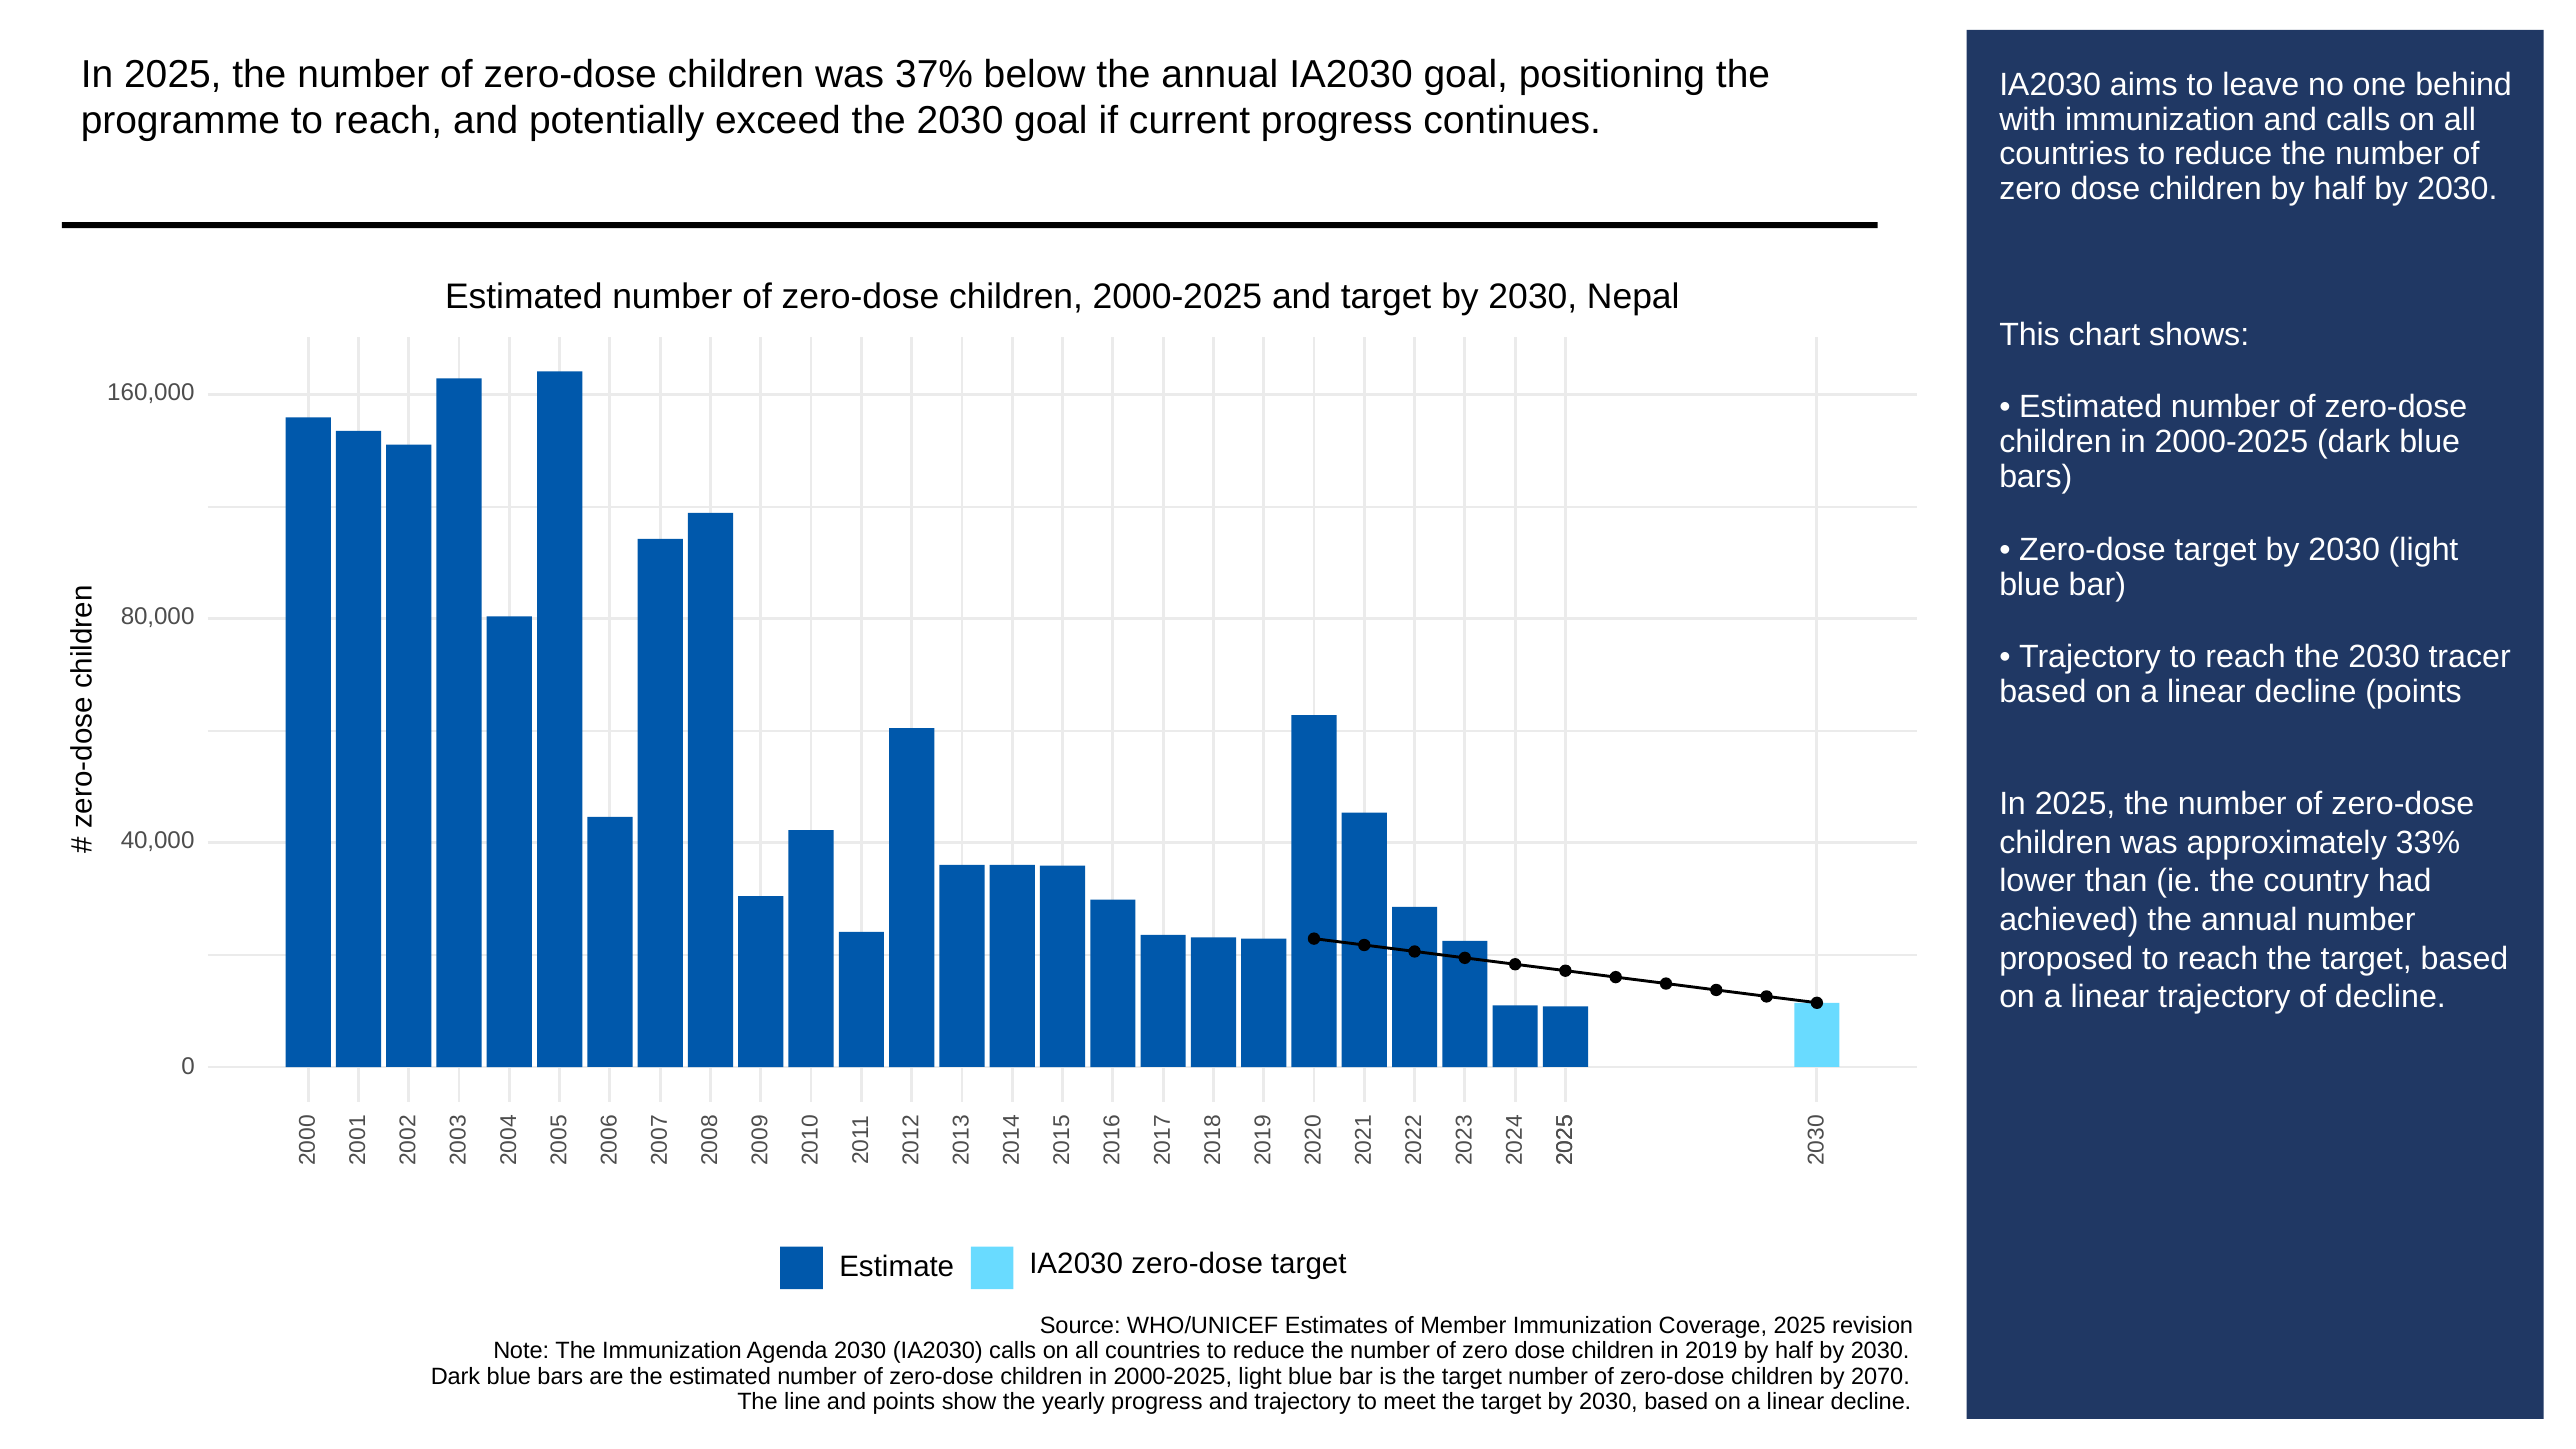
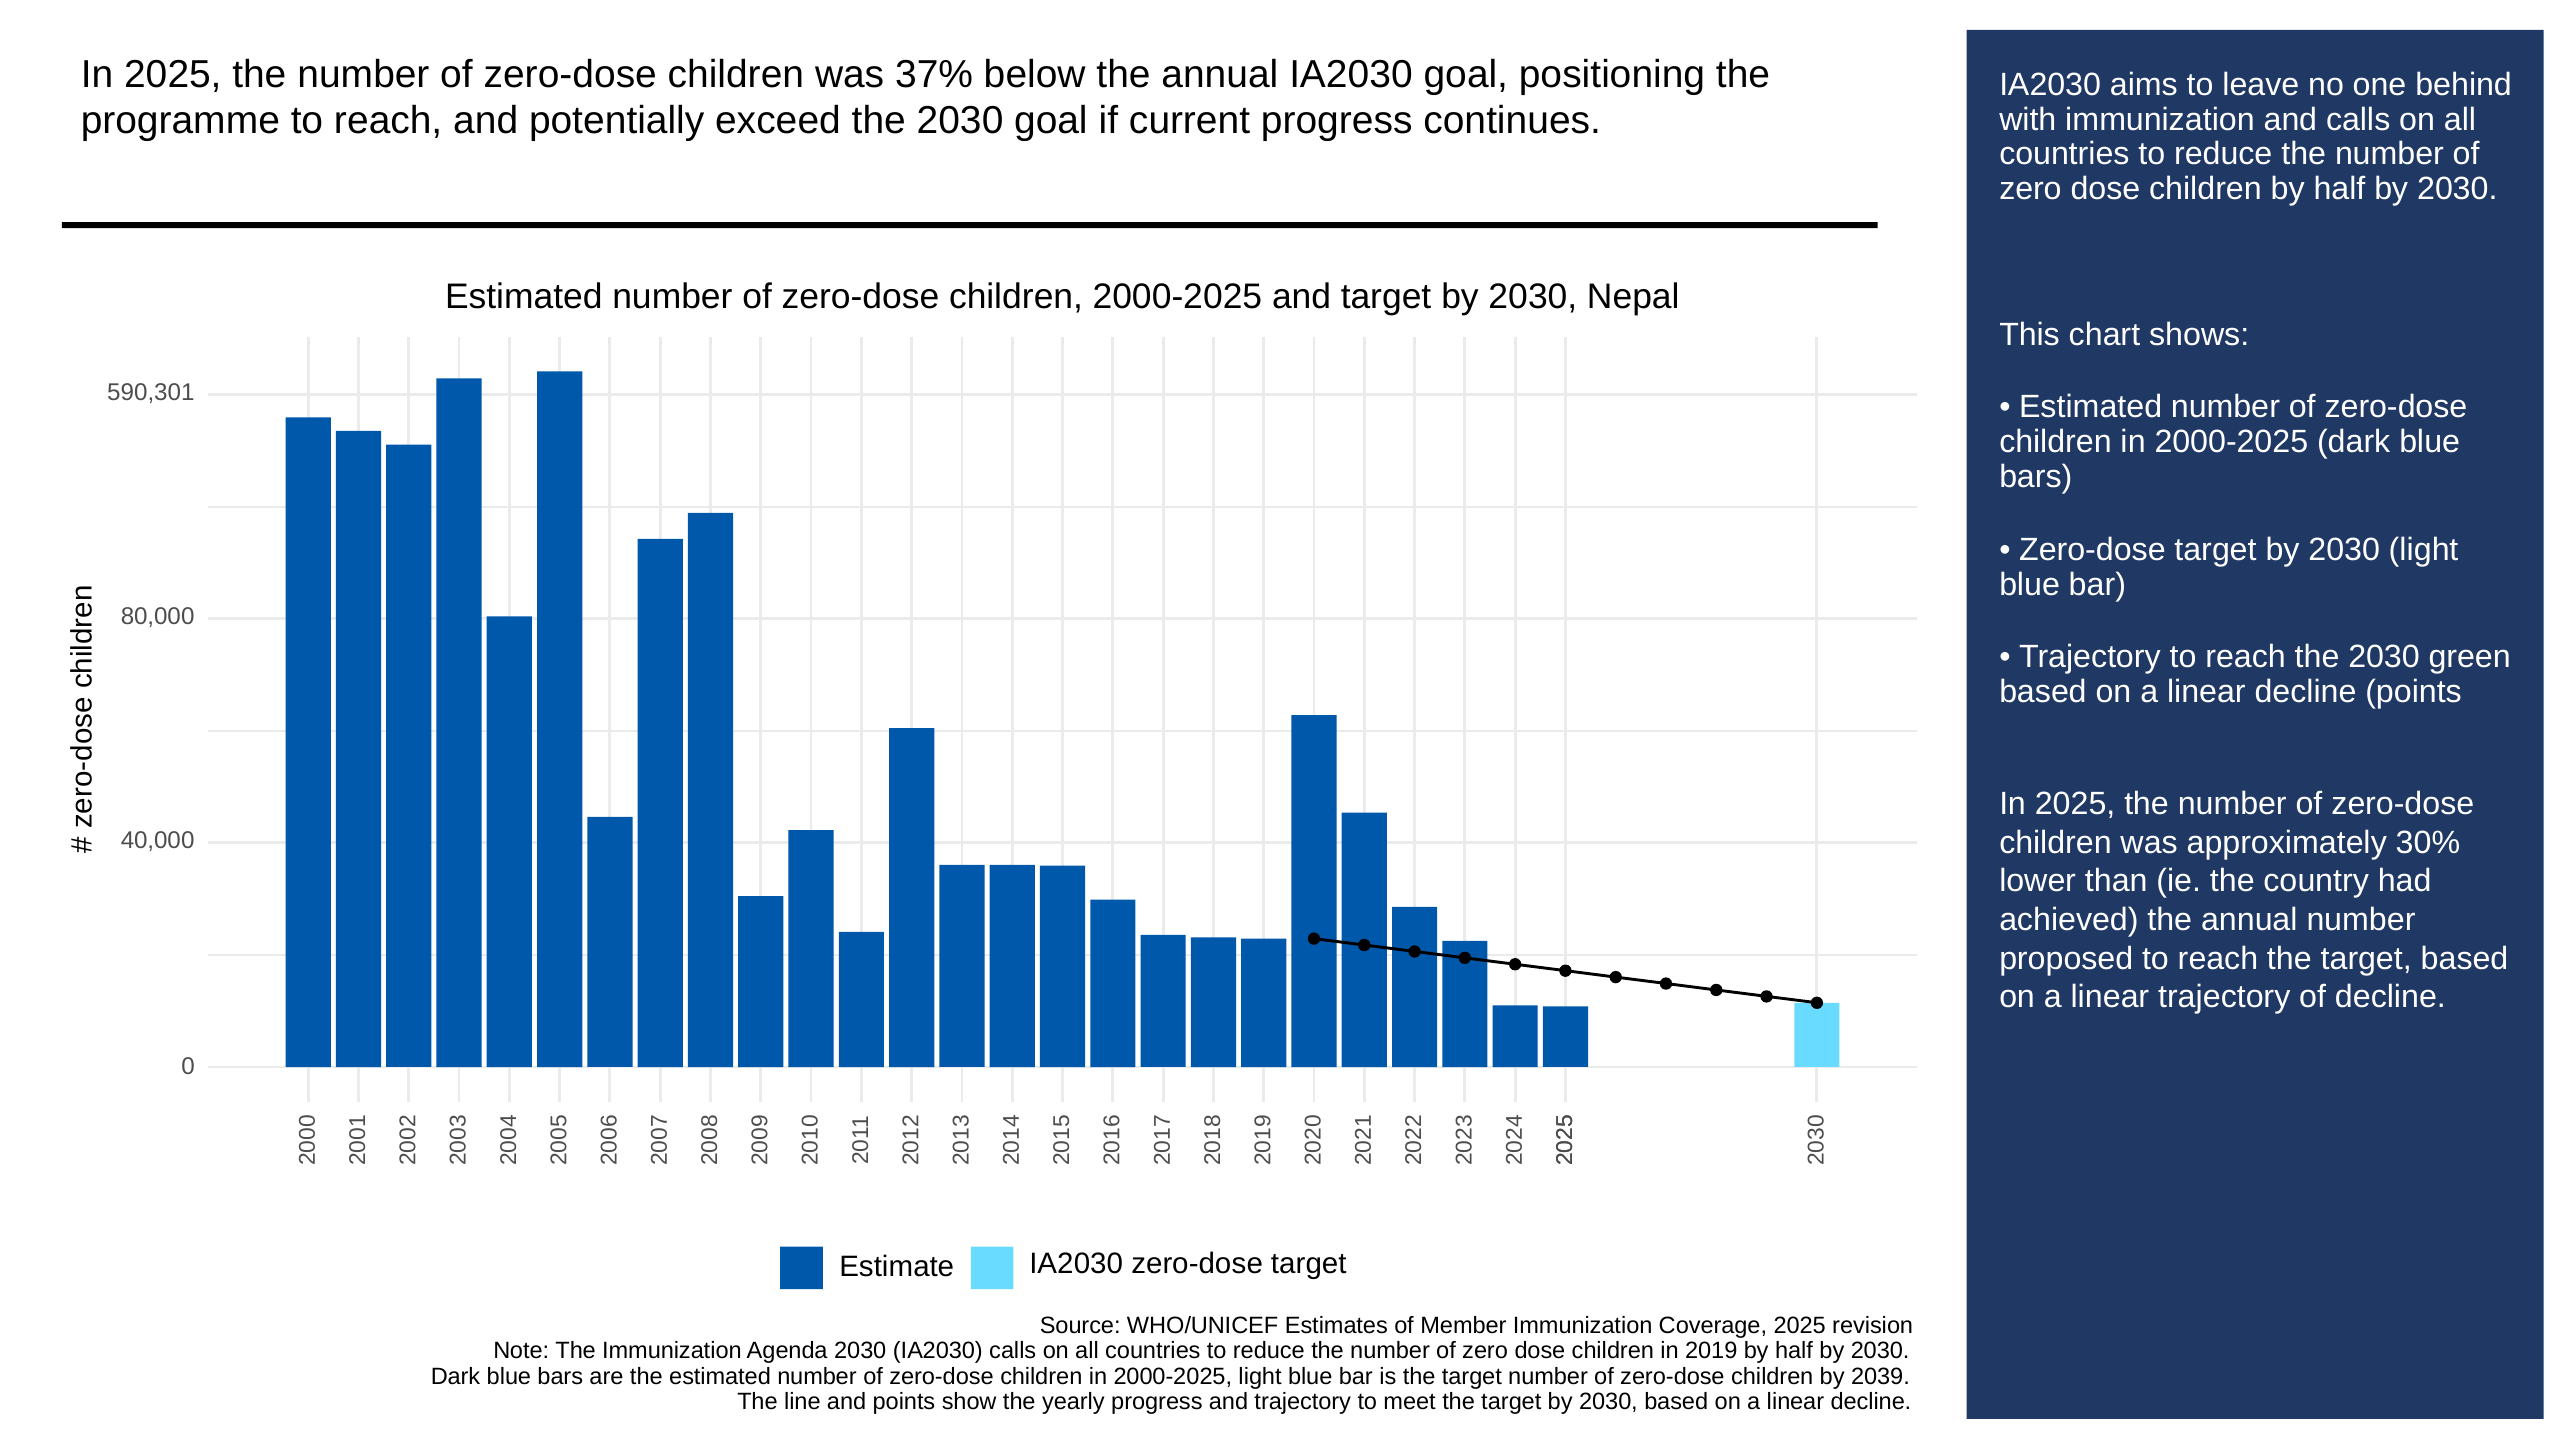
160,000: 160,000 -> 590,301
tracer: tracer -> green
33%: 33% -> 30%
2070: 2070 -> 2039
